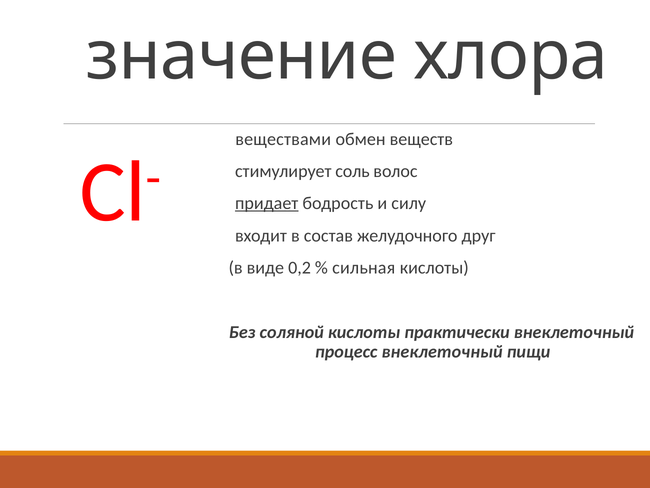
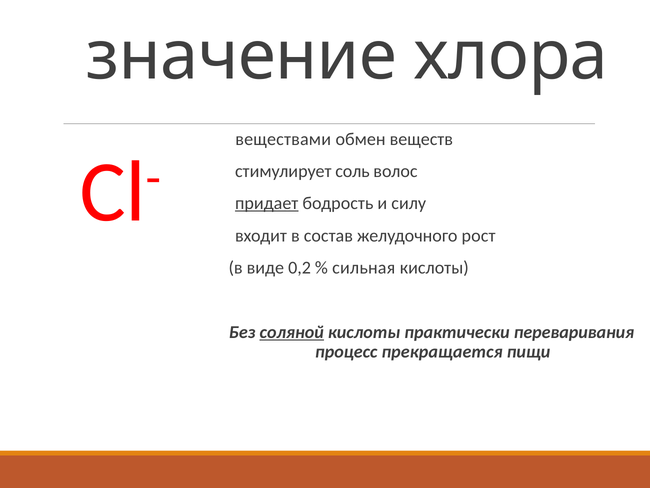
друг: друг -> рост
соляной underline: none -> present
практически внеклеточный: внеклеточный -> переваривания
процесс внеклеточный: внеклеточный -> прекращается
